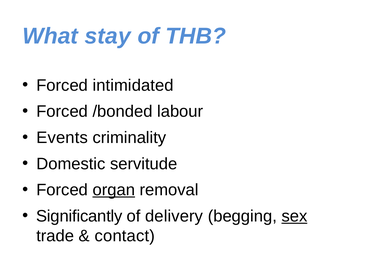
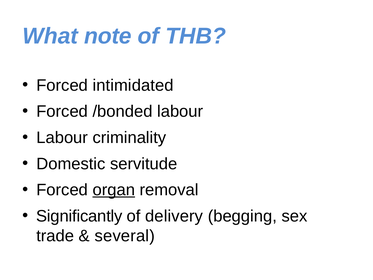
stay: stay -> note
Events at (62, 138): Events -> Labour
sex underline: present -> none
contact: contact -> several
